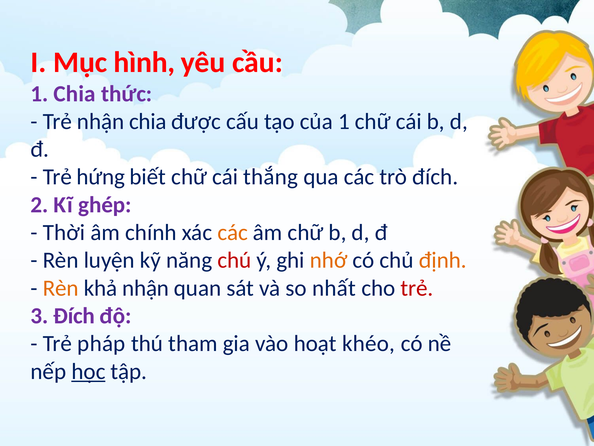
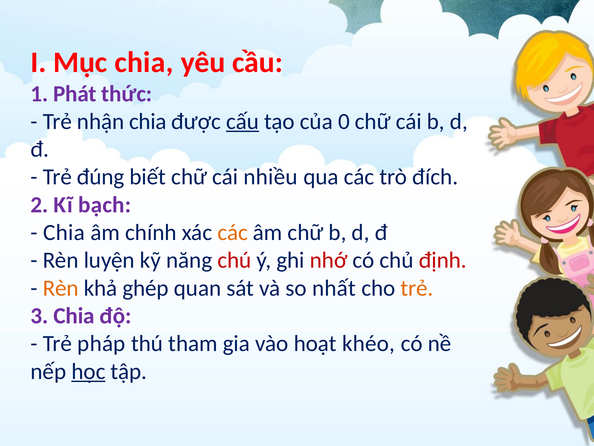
Mục hình: hình -> chia
1 Chia: Chia -> Phát
cấu underline: none -> present
của 1: 1 -> 0
hứng: hứng -> đúng
thắng: thắng -> nhiều
ghép: ghép -> bạch
Thời at (64, 232): Thời -> Chia
nhớ colour: orange -> red
định colour: orange -> red
khả nhận: nhận -> ghép
trẻ at (417, 288) colour: red -> orange
3 Đích: Đích -> Chia
